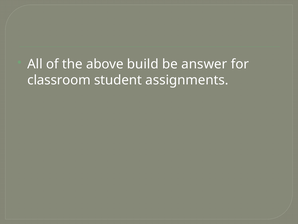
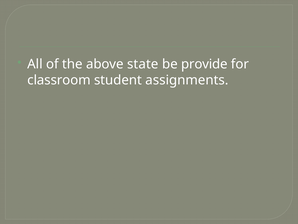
build: build -> state
answer: answer -> provide
